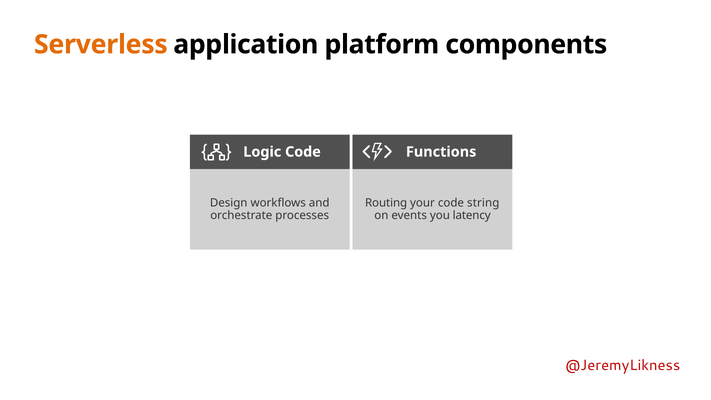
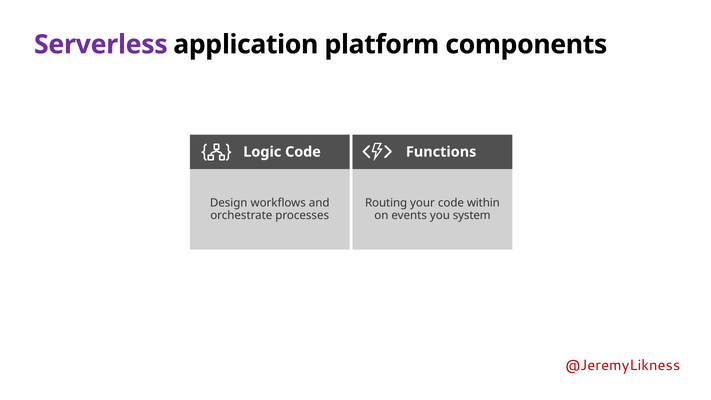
Serverless colour: orange -> purple
string: string -> within
latency: latency -> system
